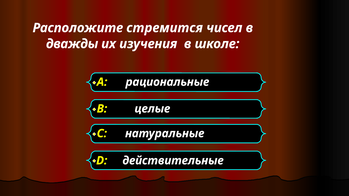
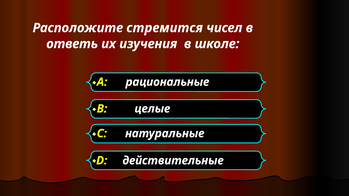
дважды: дважды -> ответь
